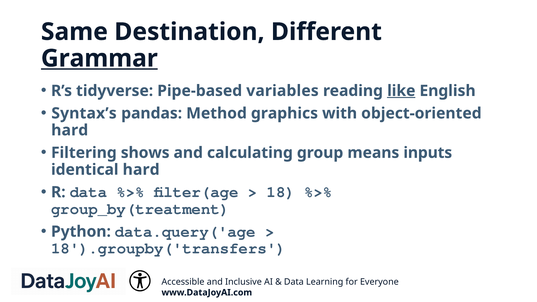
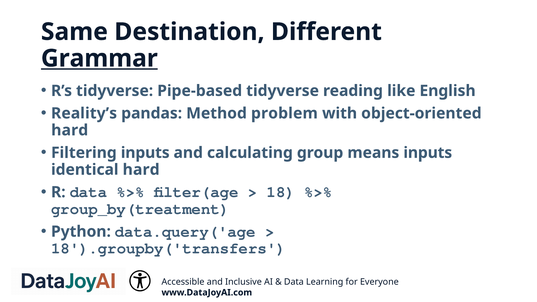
Pipe-based variables: variables -> tidyverse
like underline: present -> none
Syntax’s: Syntax’s -> Reality’s
graphics: graphics -> problem
Filtering shows: shows -> inputs
